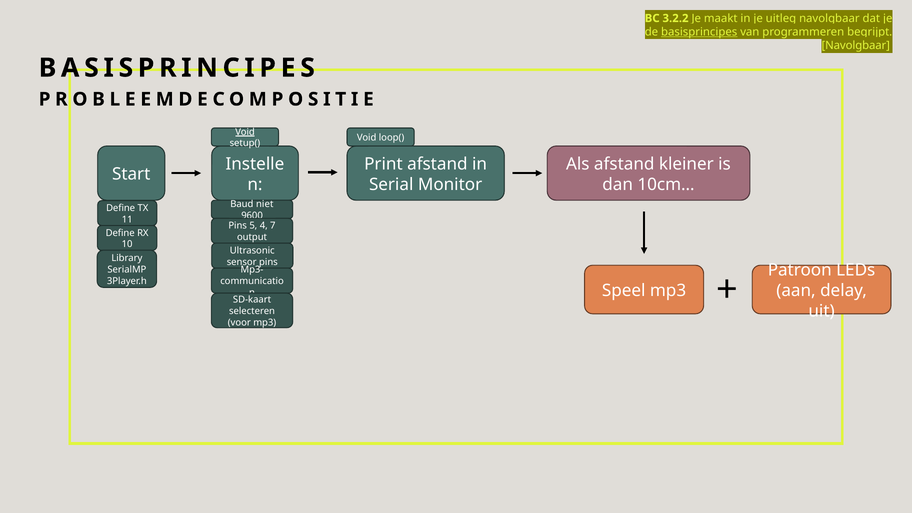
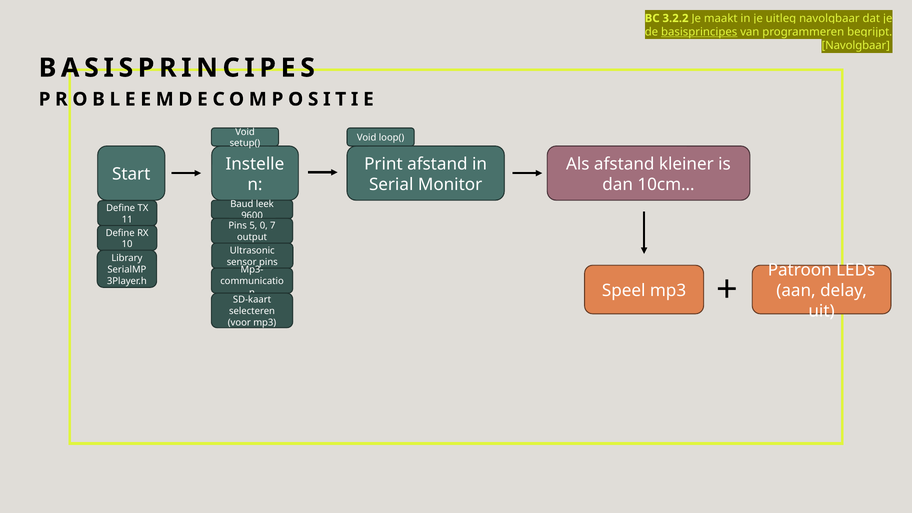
Void at (245, 132) underline: present -> none
niet: niet -> leek
4: 4 -> 0
